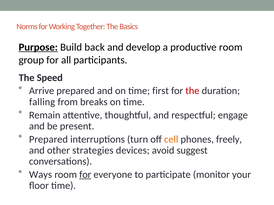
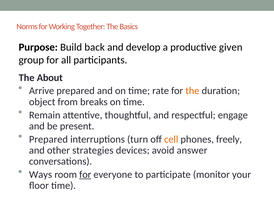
Purpose underline: present -> none
productive room: room -> given
Speed: Speed -> About
first: first -> rate
the at (192, 91) colour: red -> orange
falling: falling -> object
suggest: suggest -> answer
